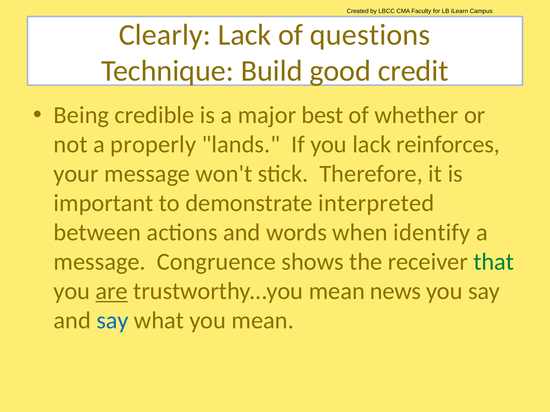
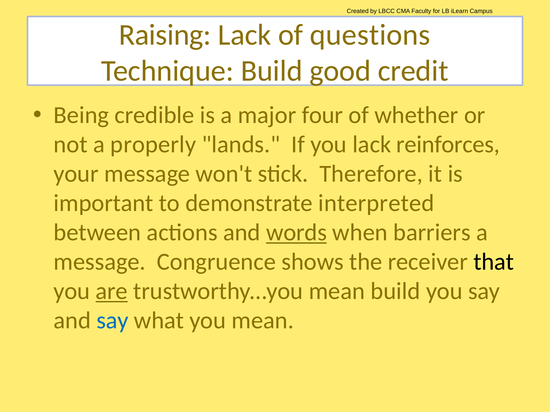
Clearly: Clearly -> Raising
best: best -> four
words underline: none -> present
identify: identify -> barriers
that colour: green -> black
mean news: news -> build
